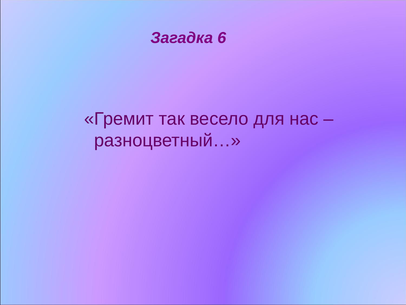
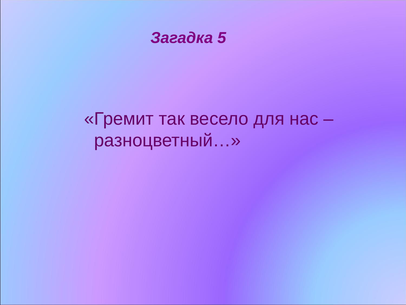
6: 6 -> 5
